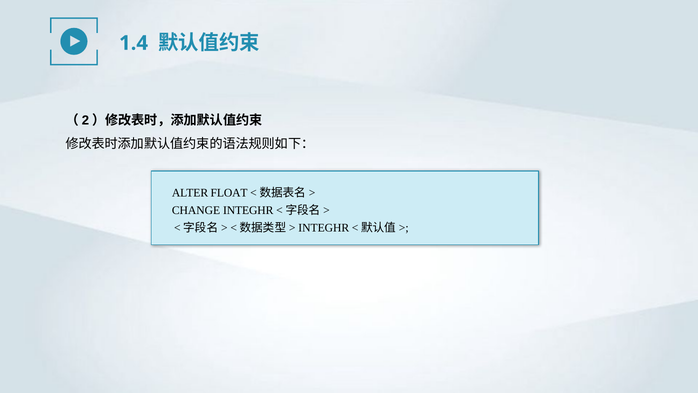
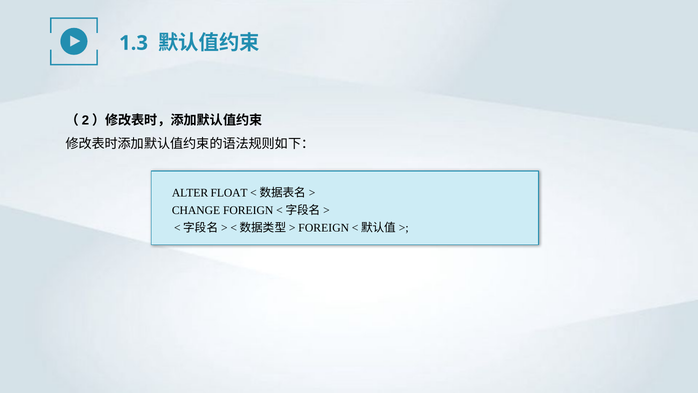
1.4: 1.4 -> 1.3
CHANGE INTEGHR: INTEGHR -> FOREIGN
INTEGHR at (324, 228): INTEGHR -> FOREIGN
